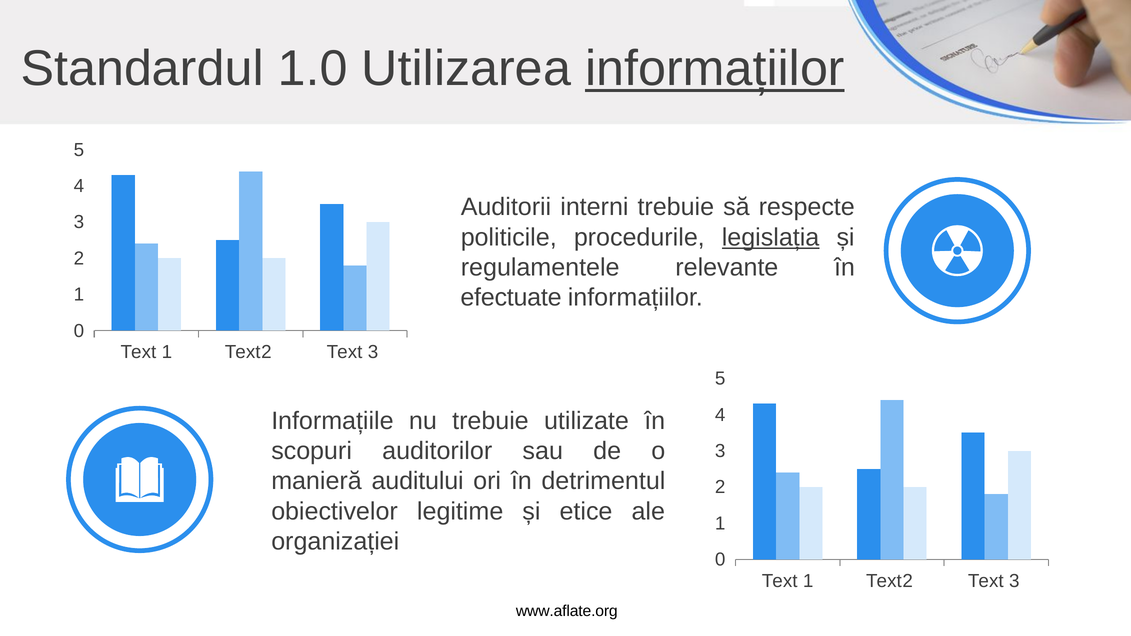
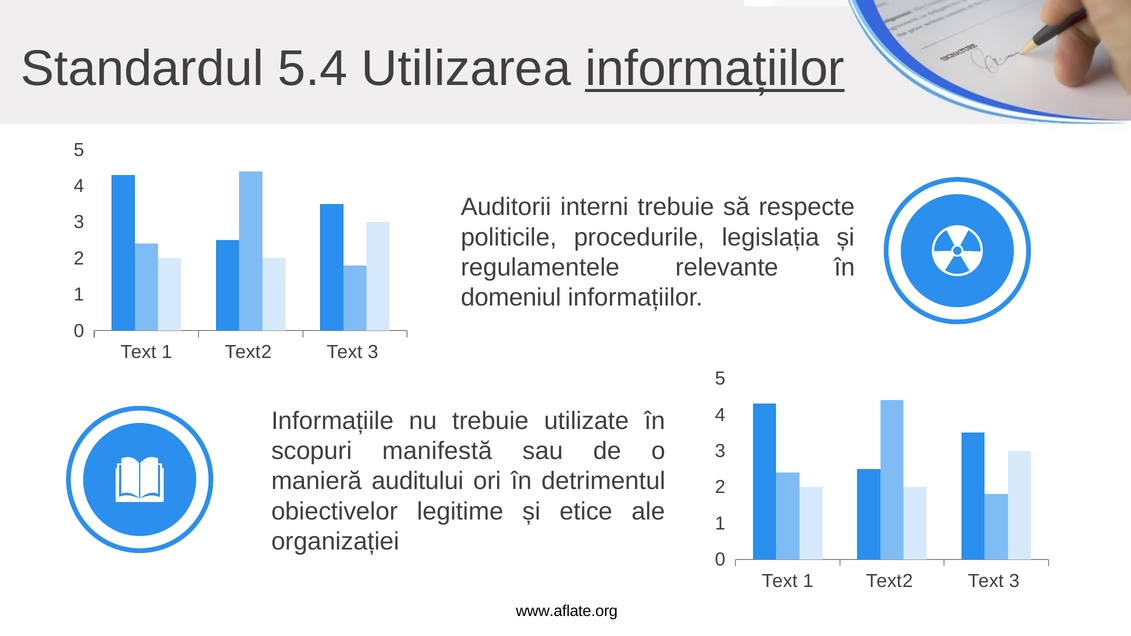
1.0: 1.0 -> 5.4
legislația underline: present -> none
efectuate: efectuate -> domeniul
auditorilor: auditorilor -> manifestă
